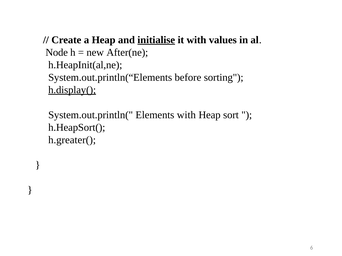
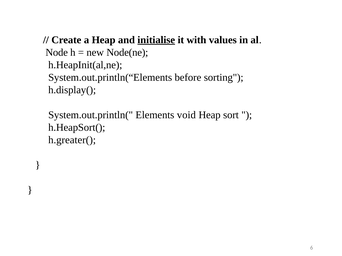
After(ne: After(ne -> Node(ne
h.display( underline: present -> none
Elements with: with -> void
